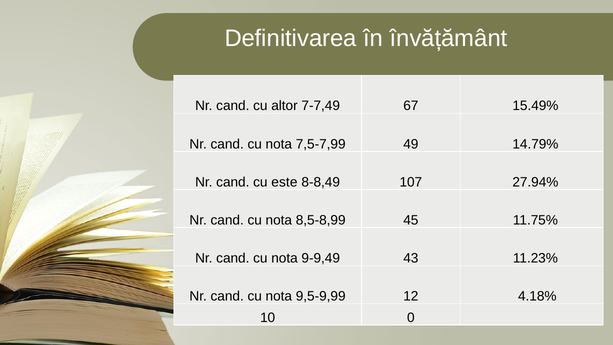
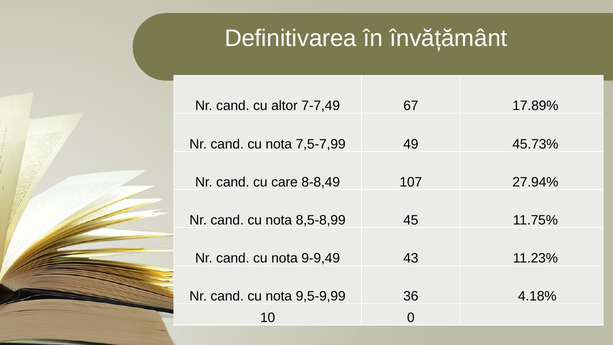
15.49%: 15.49% -> 17.89%
14.79%: 14.79% -> 45.73%
este: este -> care
12: 12 -> 36
